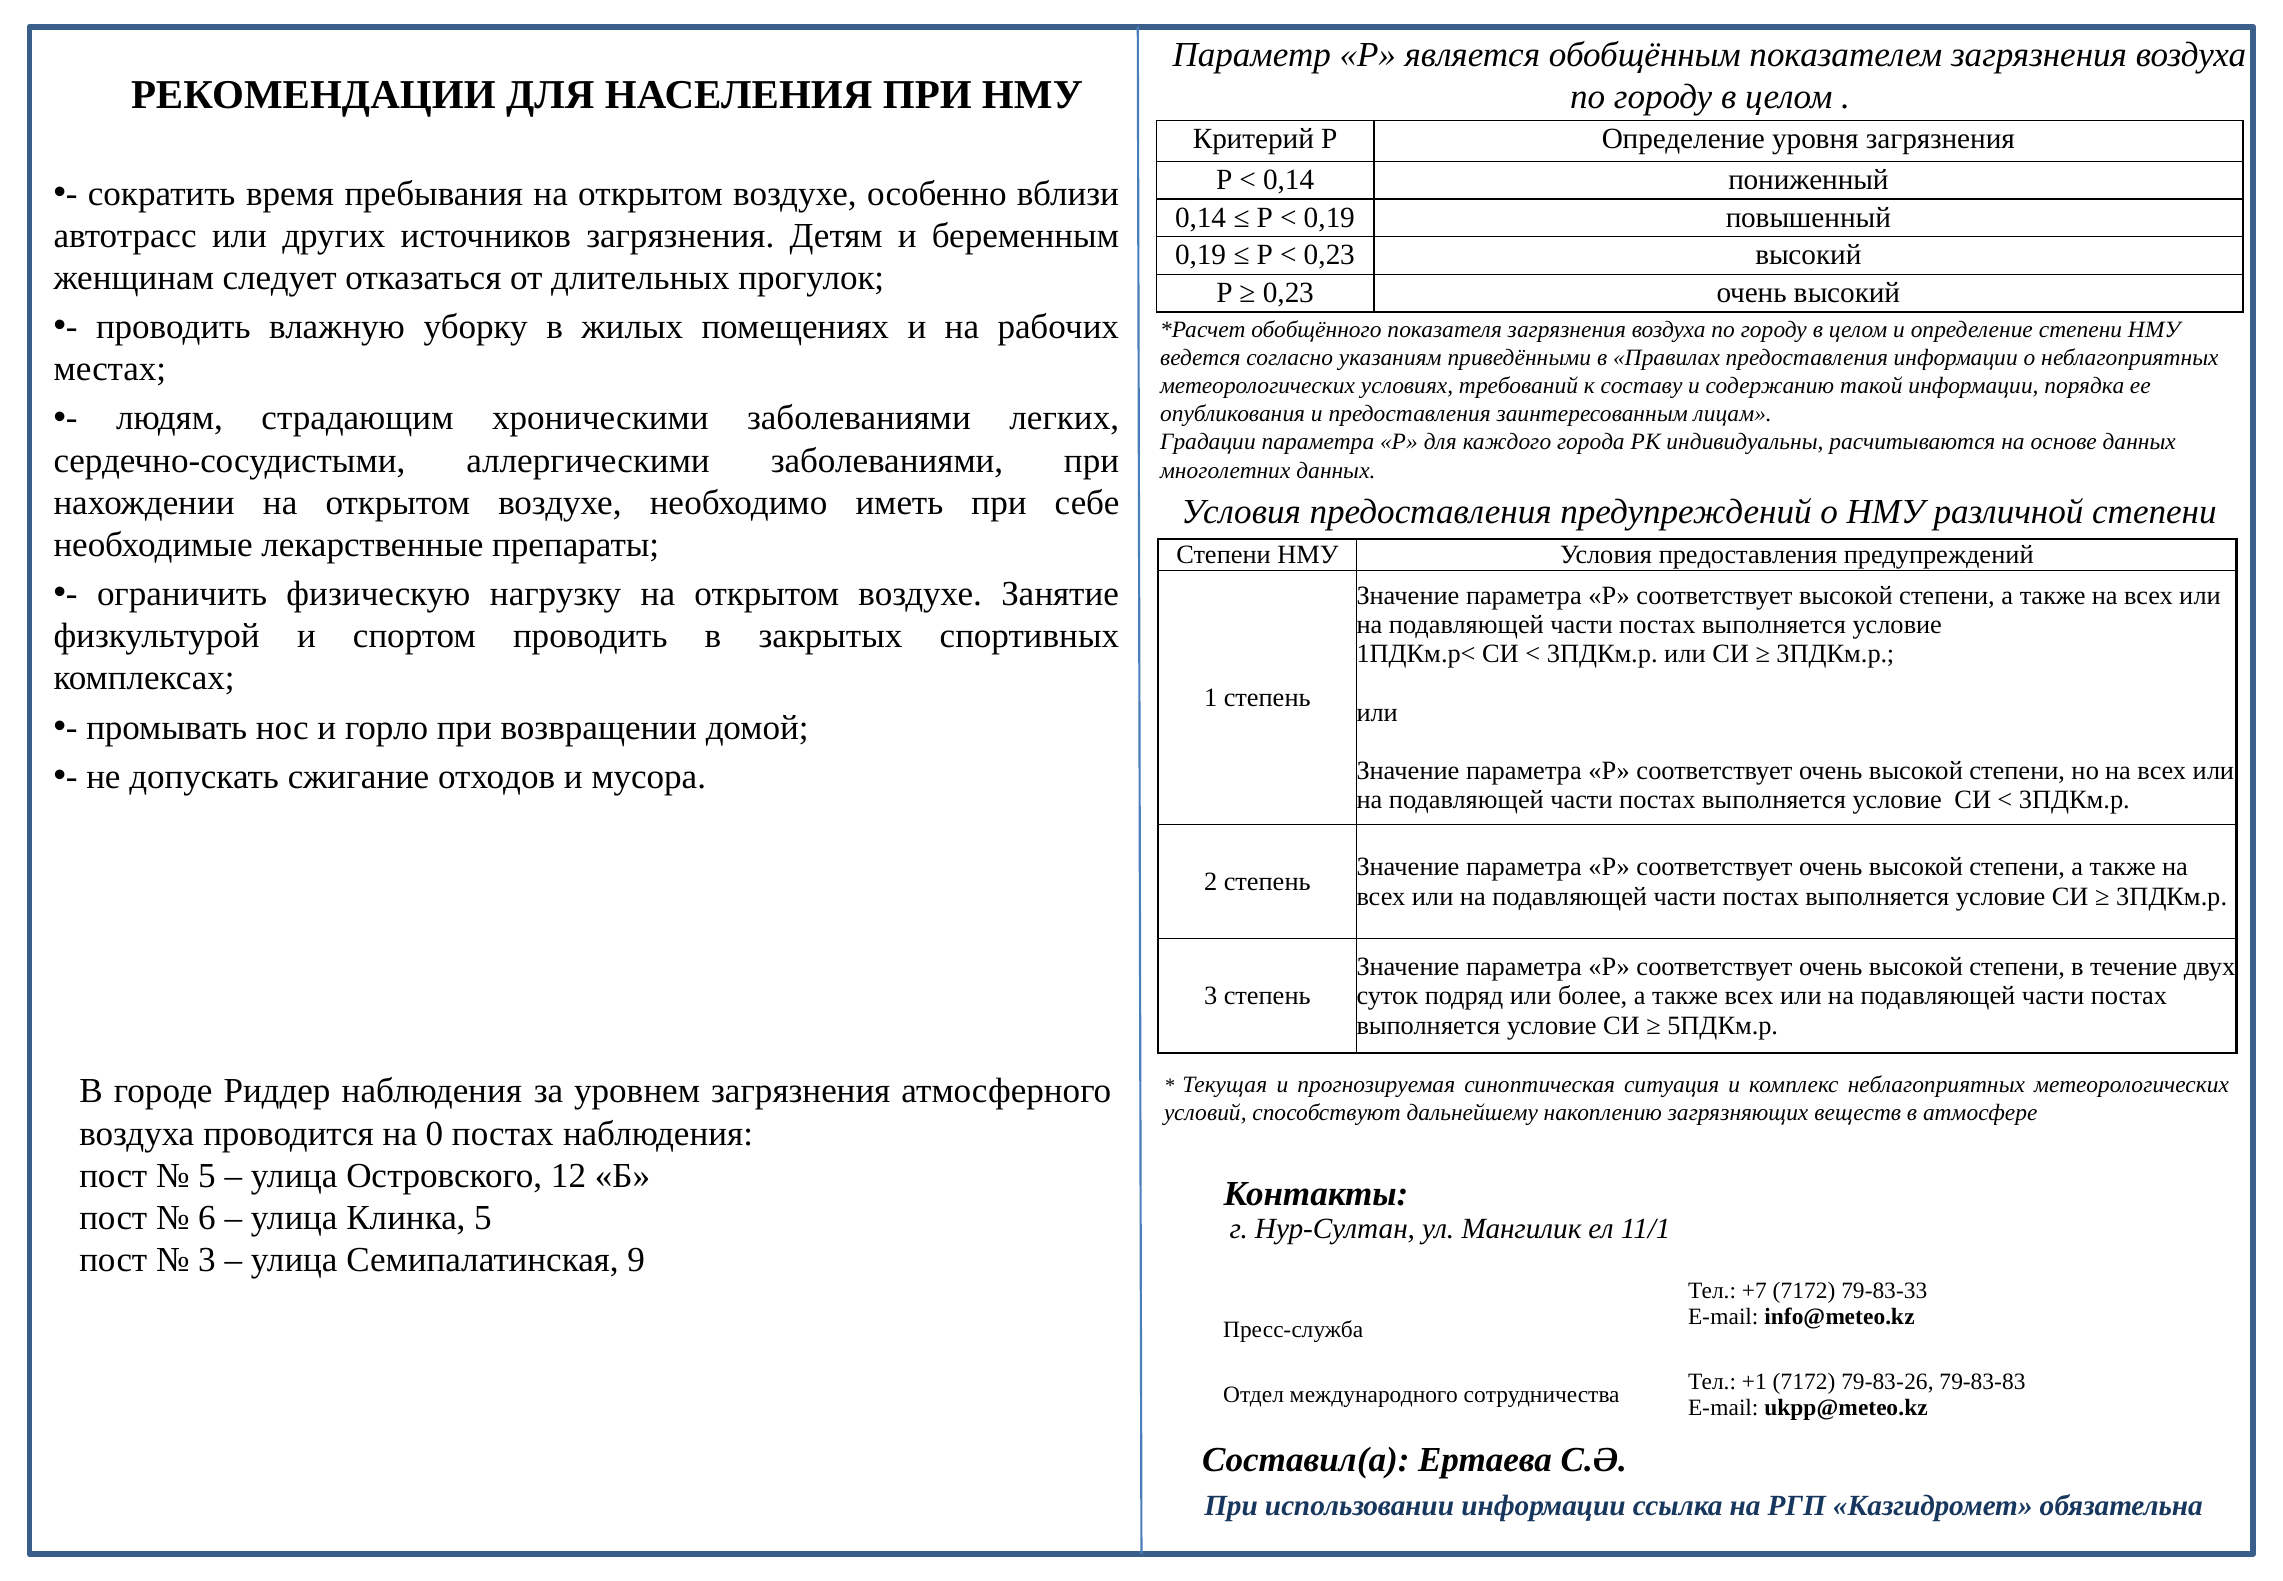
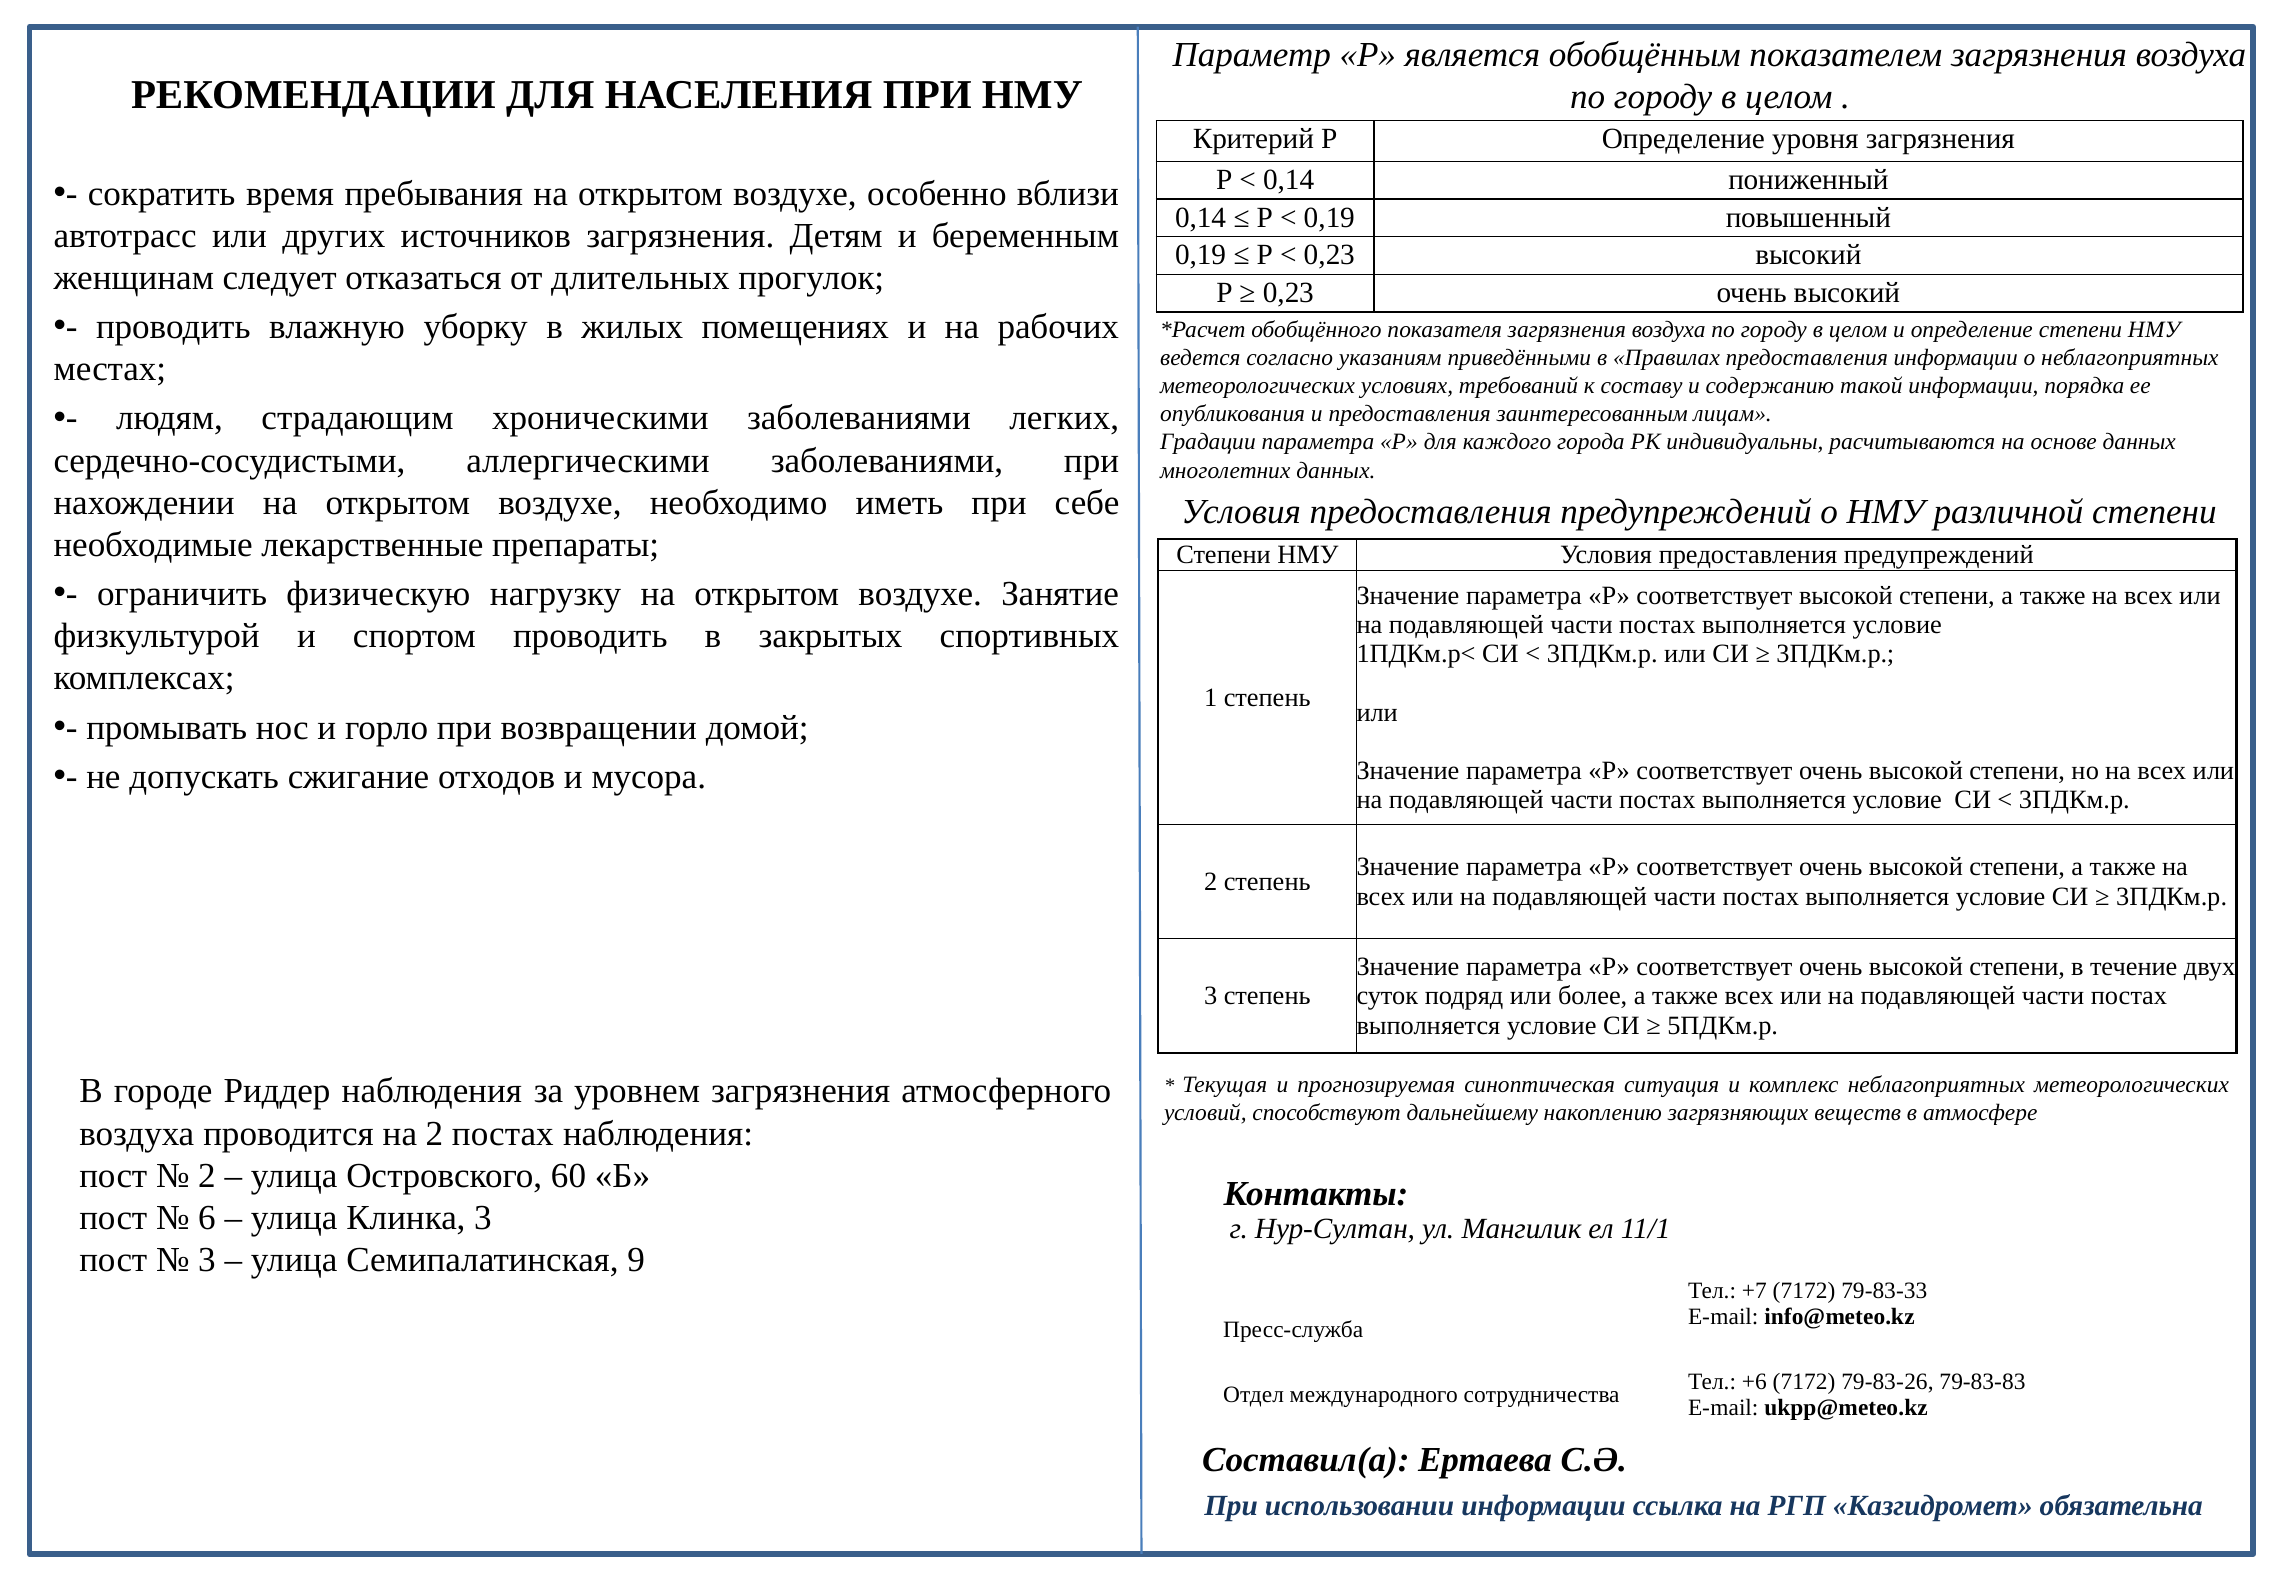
на 0: 0 -> 2
5 at (207, 1175): 5 -> 2
12: 12 -> 60
Клинка 5: 5 -> 3
+1: +1 -> +6
